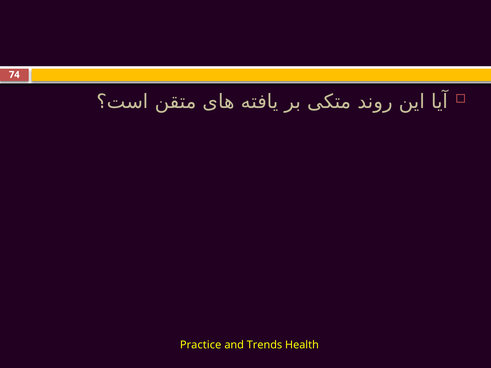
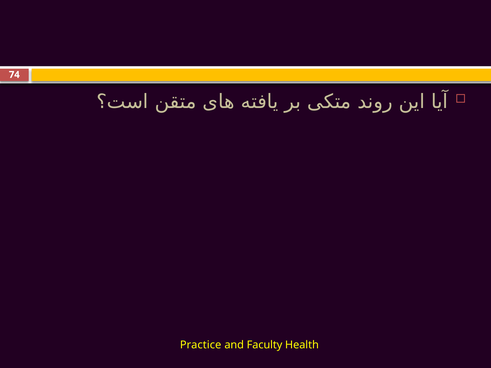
Trends: Trends -> Faculty
